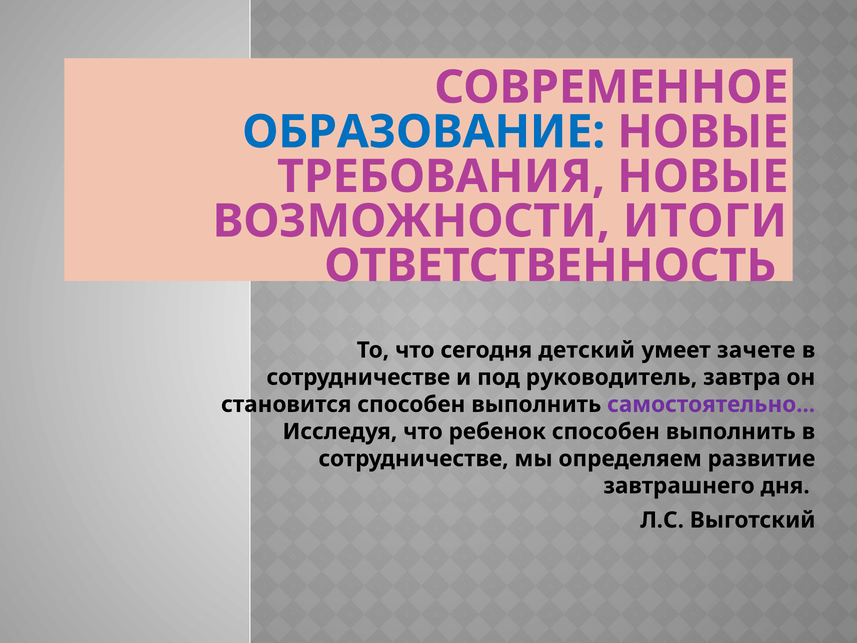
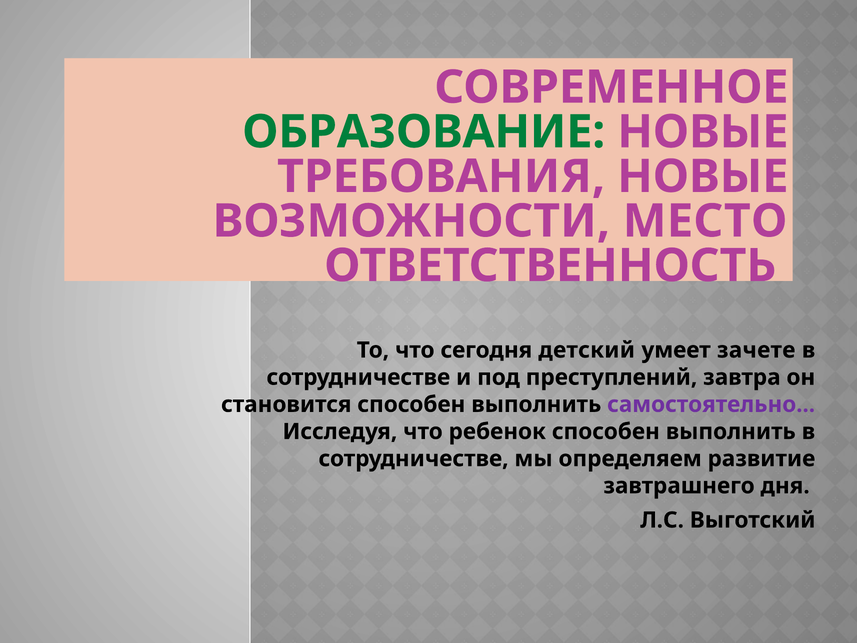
ОБРАЗОВАНИЕ colour: blue -> green
ИТОГИ: ИТОГИ -> МЕСТО
руководитель: руководитель -> преступлений
